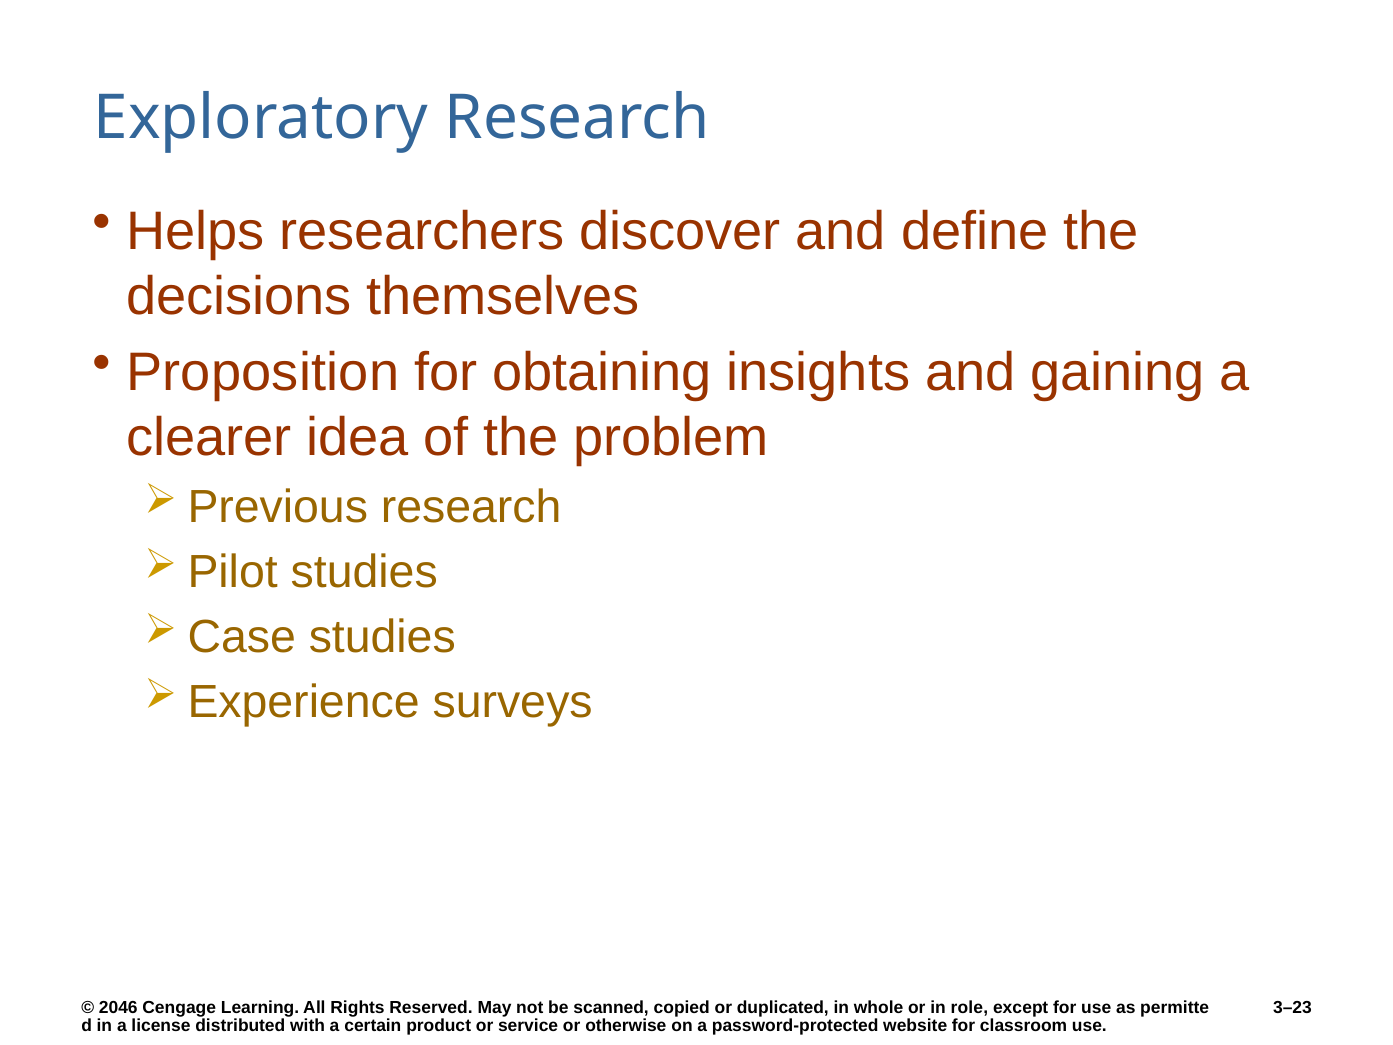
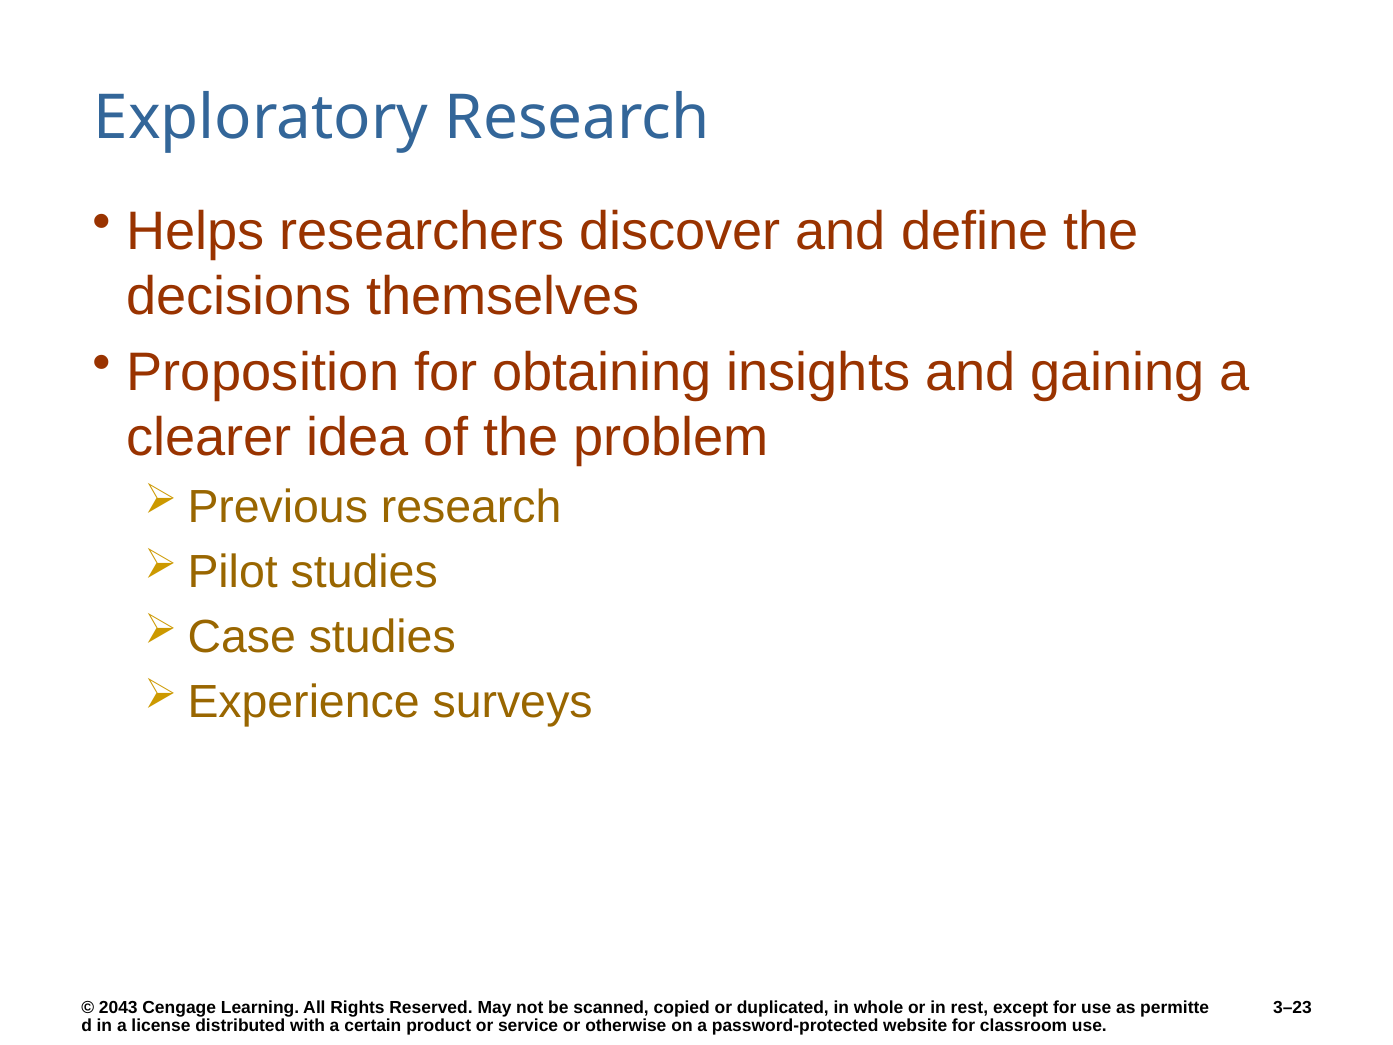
2046: 2046 -> 2043
role: role -> rest
